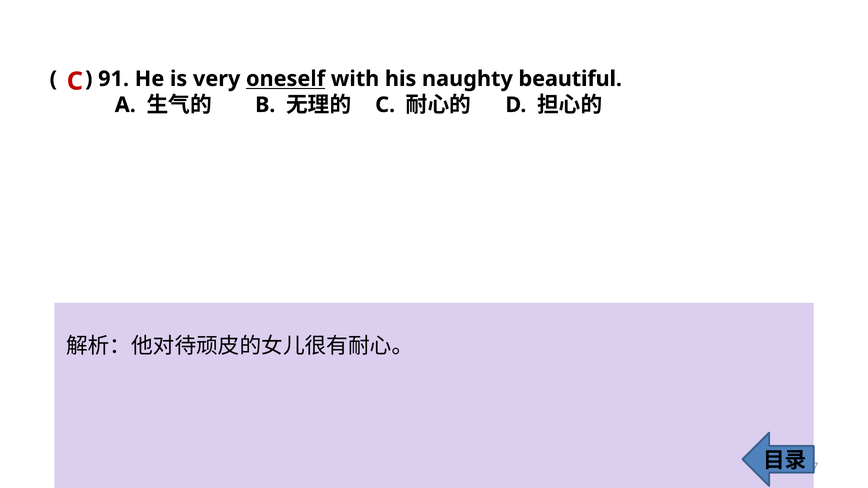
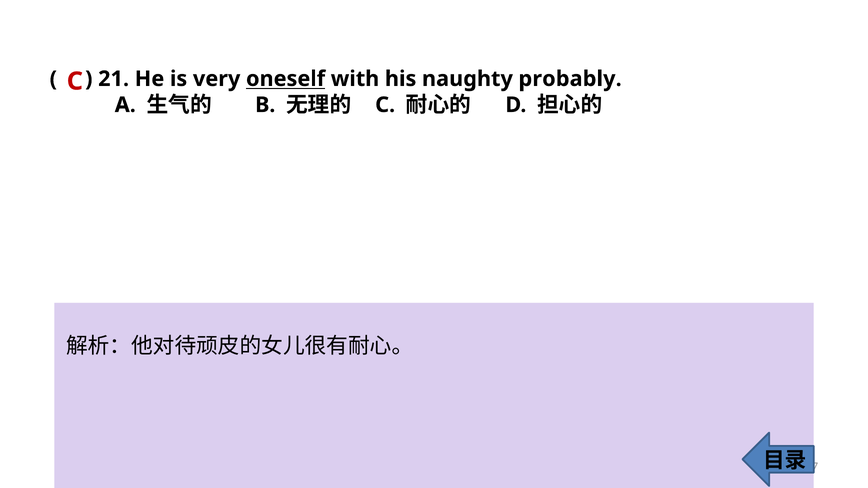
91: 91 -> 21
beautiful: beautiful -> probably
